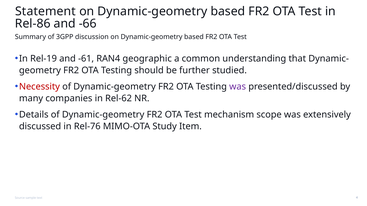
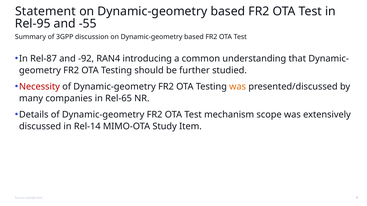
Rel-86: Rel-86 -> Rel-95
-66: -66 -> -55
Rel-19: Rel-19 -> Rel-87
-61: -61 -> -92
geographic: geographic -> introducing
was at (238, 87) colour: purple -> orange
Rel-62: Rel-62 -> Rel-65
Rel-76: Rel-76 -> Rel-14
